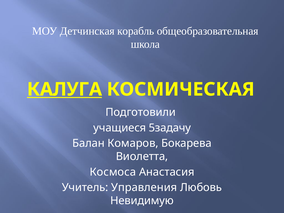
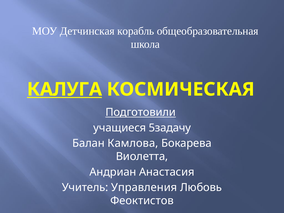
Подготовили underline: none -> present
Комаров: Комаров -> Камлова
Космоса: Космоса -> Андриан
Невидимую: Невидимую -> Феоктистов
